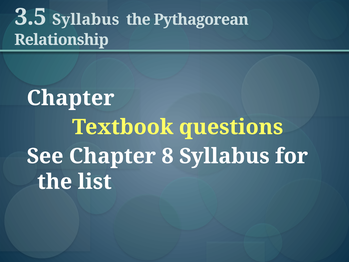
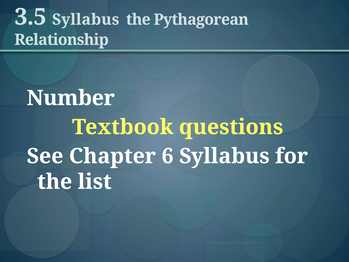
Chapter at (71, 98): Chapter -> Number
8: 8 -> 6
